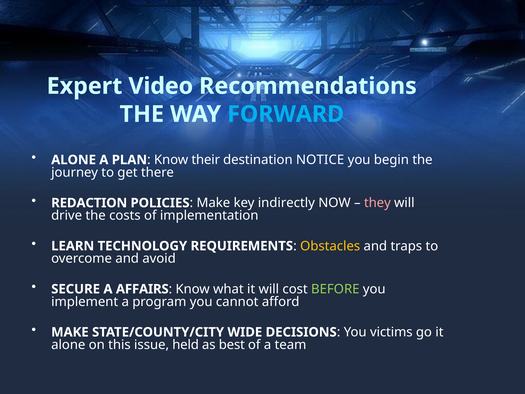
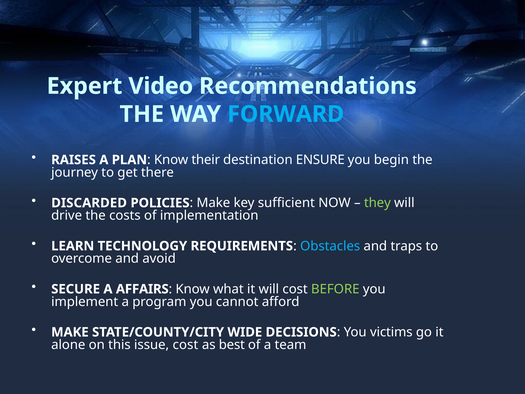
ALONE at (74, 160): ALONE -> RAISES
NOTICE: NOTICE -> ENSURE
REDACTION: REDACTION -> DISCARDED
indirectly: indirectly -> sufficient
they colour: pink -> light green
Obstacles colour: yellow -> light blue
issue held: held -> cost
